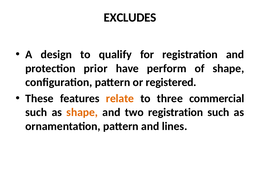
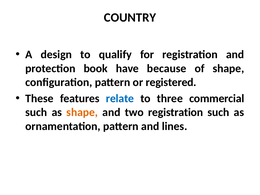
EXCLUDES: EXCLUDES -> COUNTRY
prior: prior -> book
perform: perform -> because
relate colour: orange -> blue
